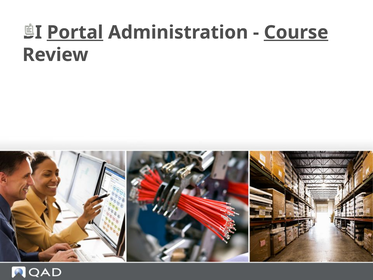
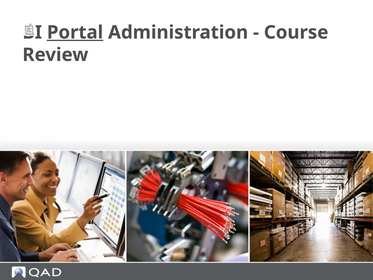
Course underline: present -> none
